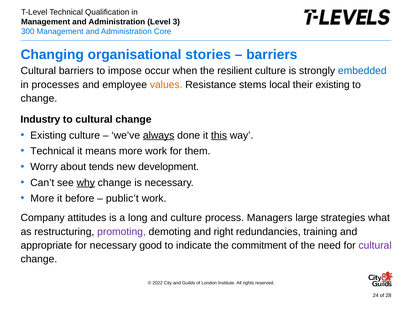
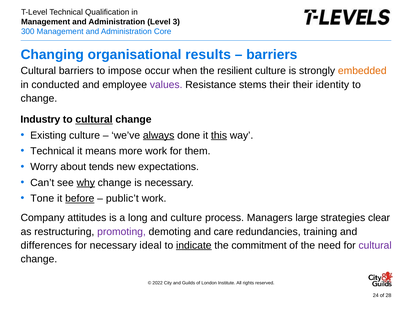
stories: stories -> results
embedded colour: blue -> orange
processes: processes -> conducted
values colour: orange -> purple
stems local: local -> their
their existing: existing -> identity
cultural at (94, 119) underline: none -> present
development: development -> expectations
More at (42, 198): More -> Tone
before underline: none -> present
what: what -> clear
right: right -> care
appropriate: appropriate -> differences
good: good -> ideal
indicate underline: none -> present
